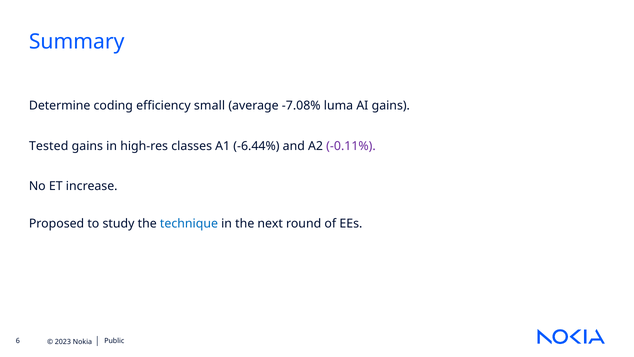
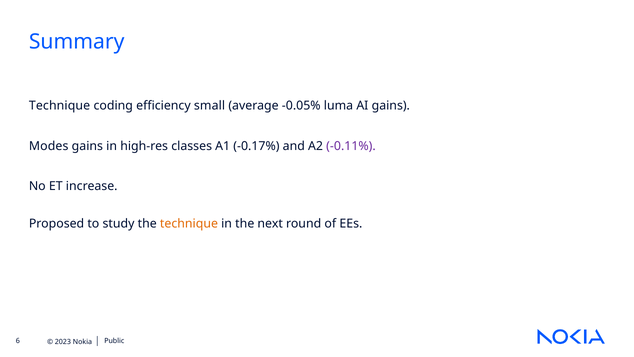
Determine at (60, 106): Determine -> Technique
-7.08%: -7.08% -> -0.05%
Tested: Tested -> Modes
-6.44%: -6.44% -> -0.17%
technique at (189, 224) colour: blue -> orange
